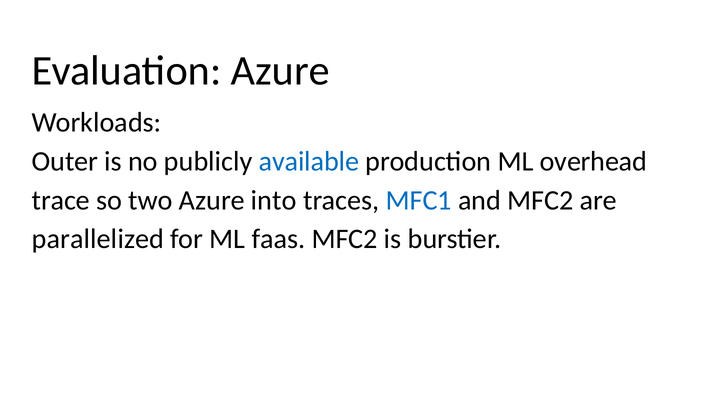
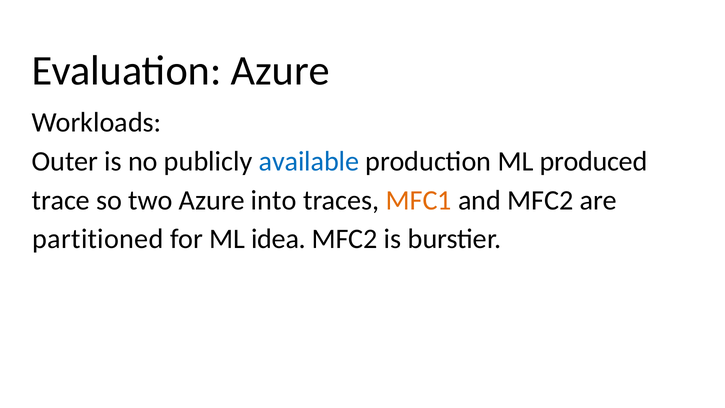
overhead: overhead -> produced
MFC1 colour: blue -> orange
parallelized: parallelized -> partitioned
faas: faas -> idea
